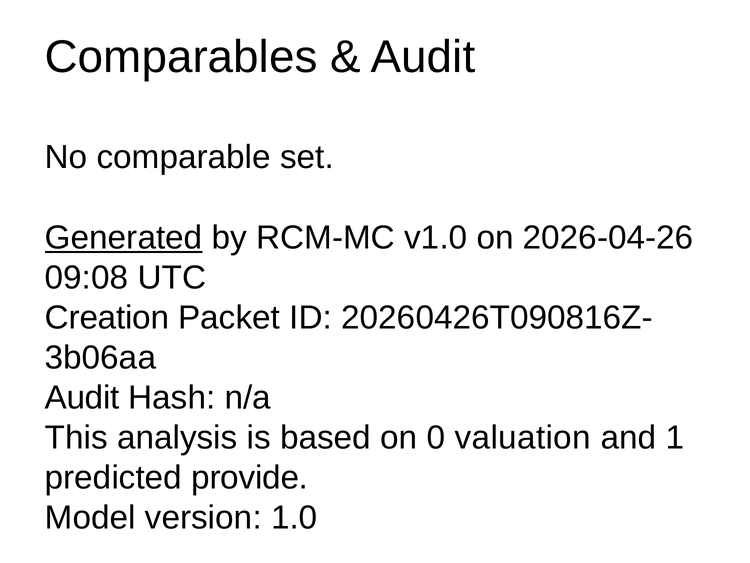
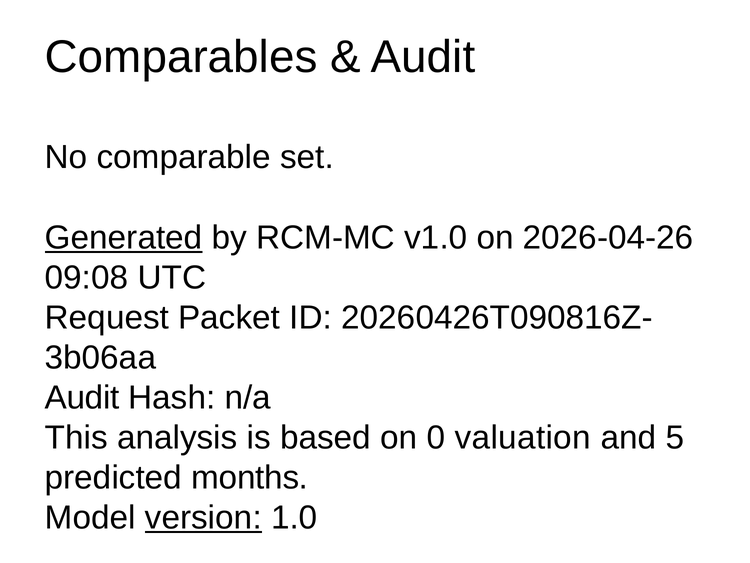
Creation: Creation -> Request
1: 1 -> 5
provide: provide -> months
version underline: none -> present
